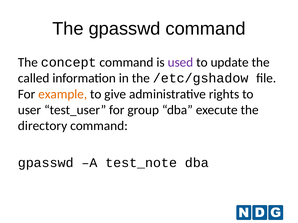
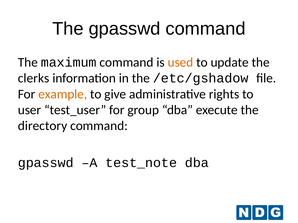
concept: concept -> maximum
used colour: purple -> orange
called: called -> clerks
